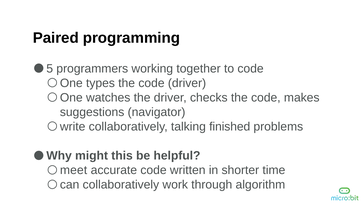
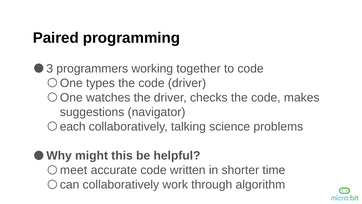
5: 5 -> 3
write: write -> each
finished: finished -> science
